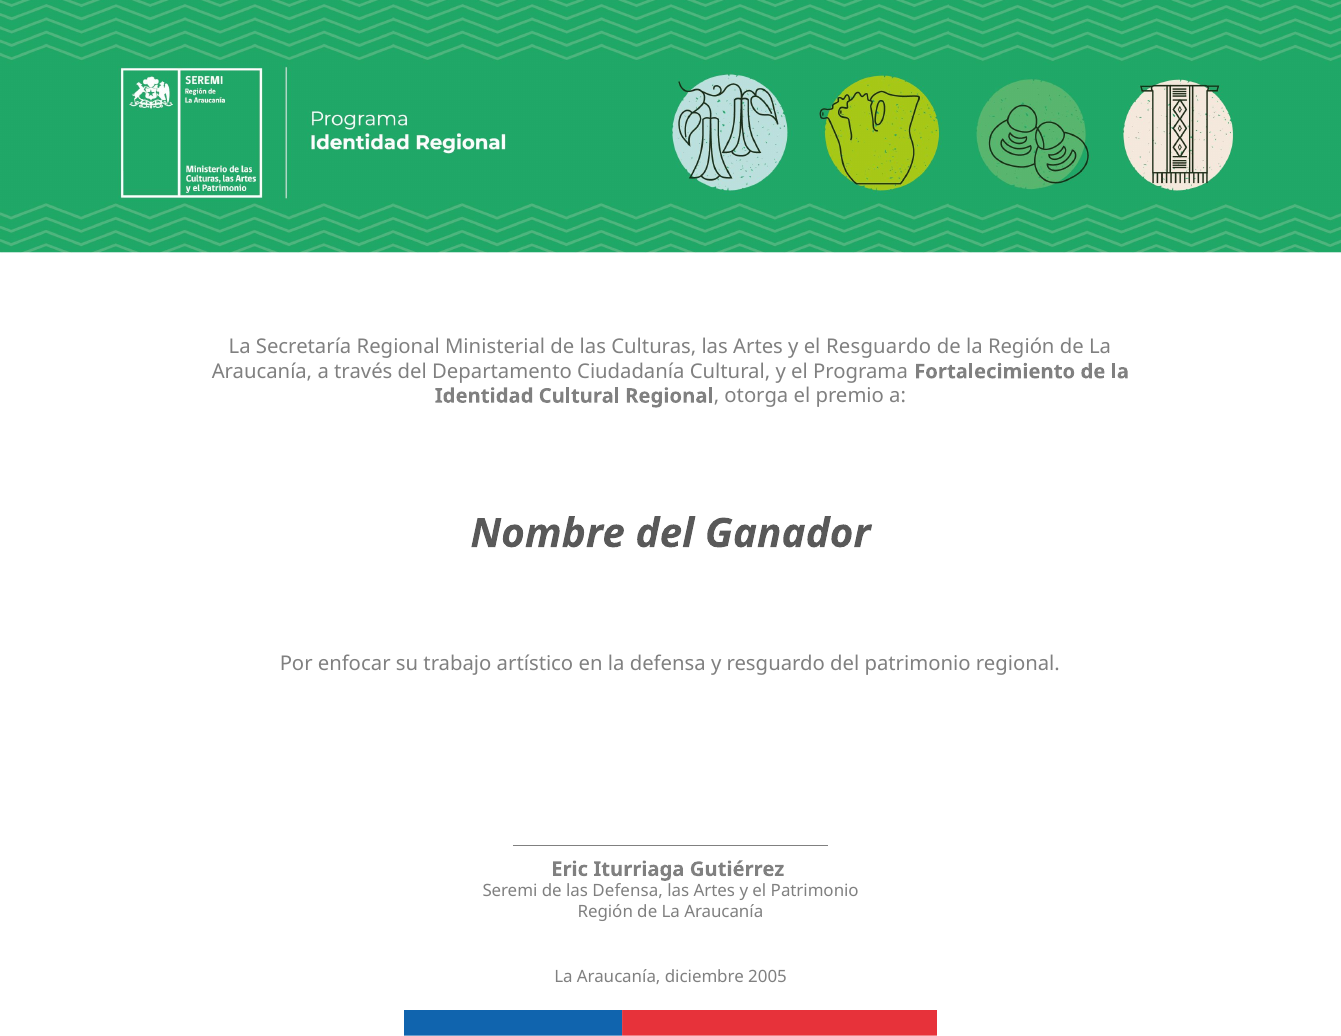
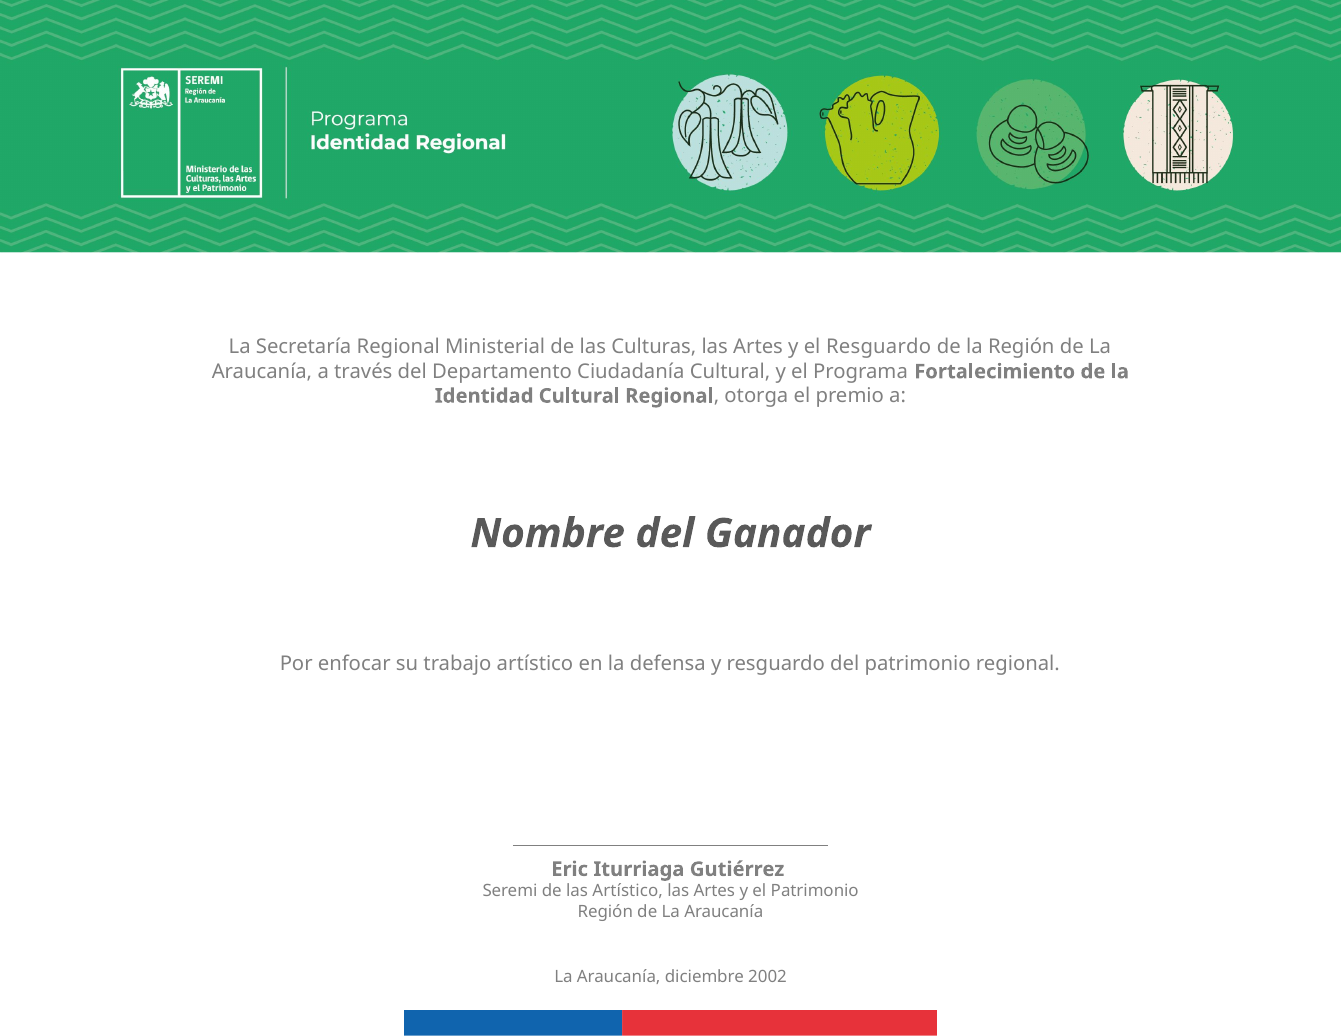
las Defensa: Defensa -> Artístico
2005: 2005 -> 2002
